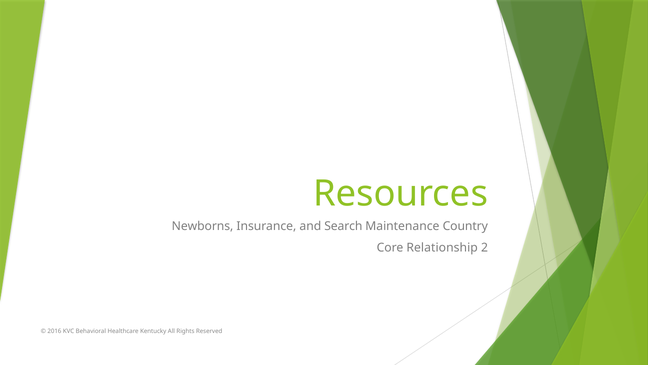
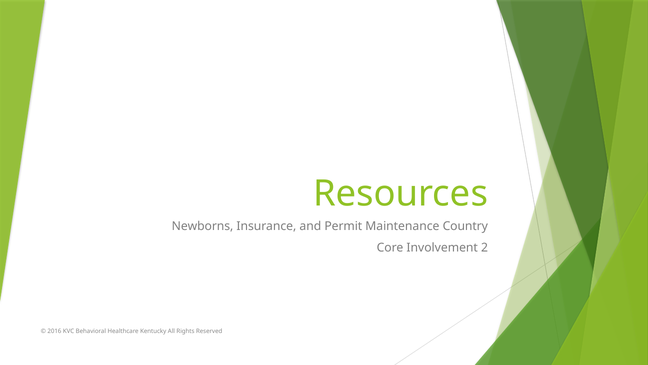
Search: Search -> Permit
Relationship: Relationship -> Involvement
